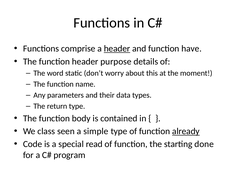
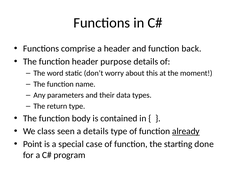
header at (117, 49) underline: present -> none
have: have -> back
a simple: simple -> details
Code: Code -> Point
read: read -> case
